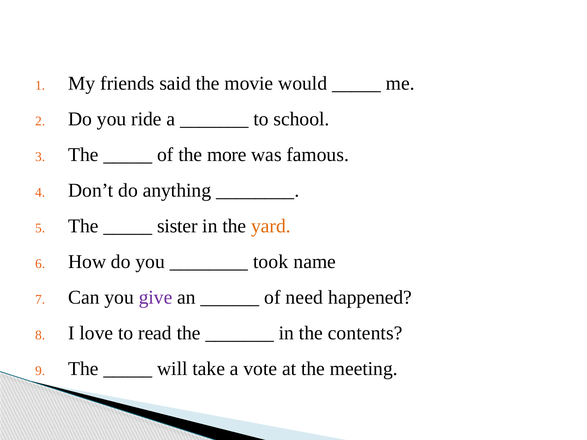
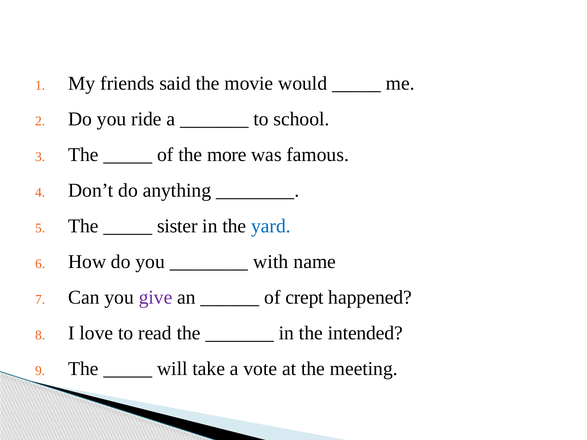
yard colour: orange -> blue
took: took -> with
need: need -> crept
contents: contents -> intended
